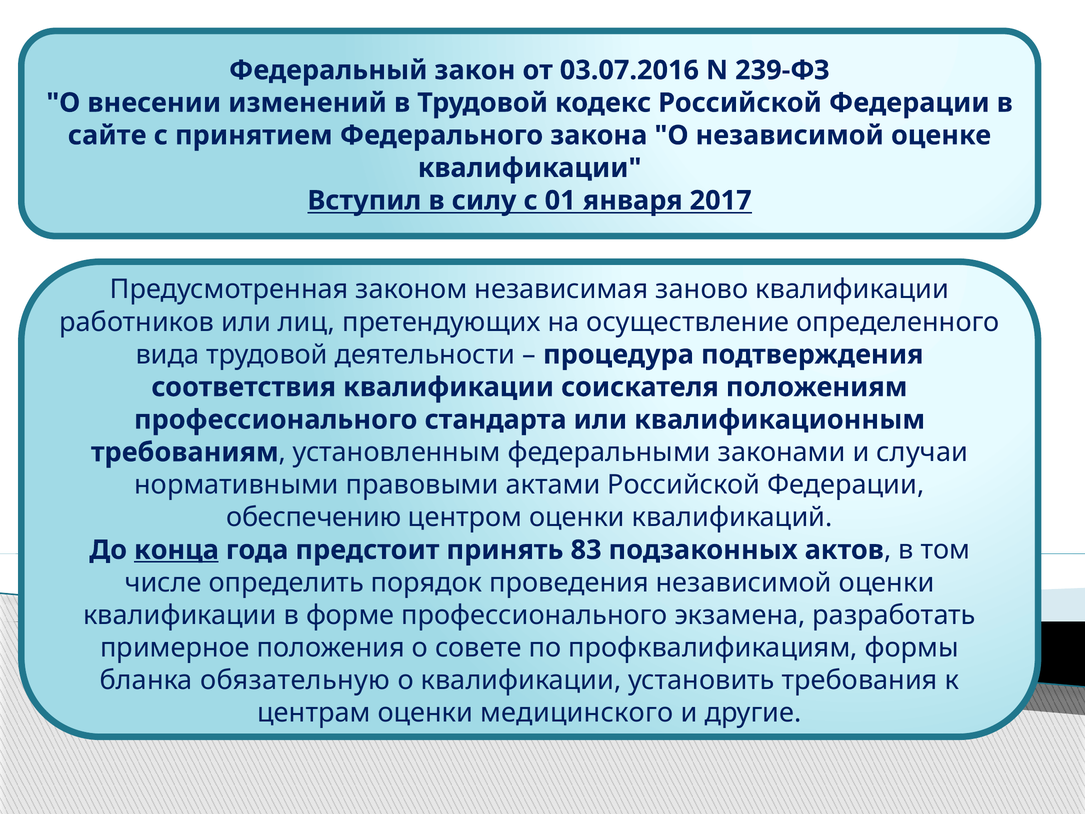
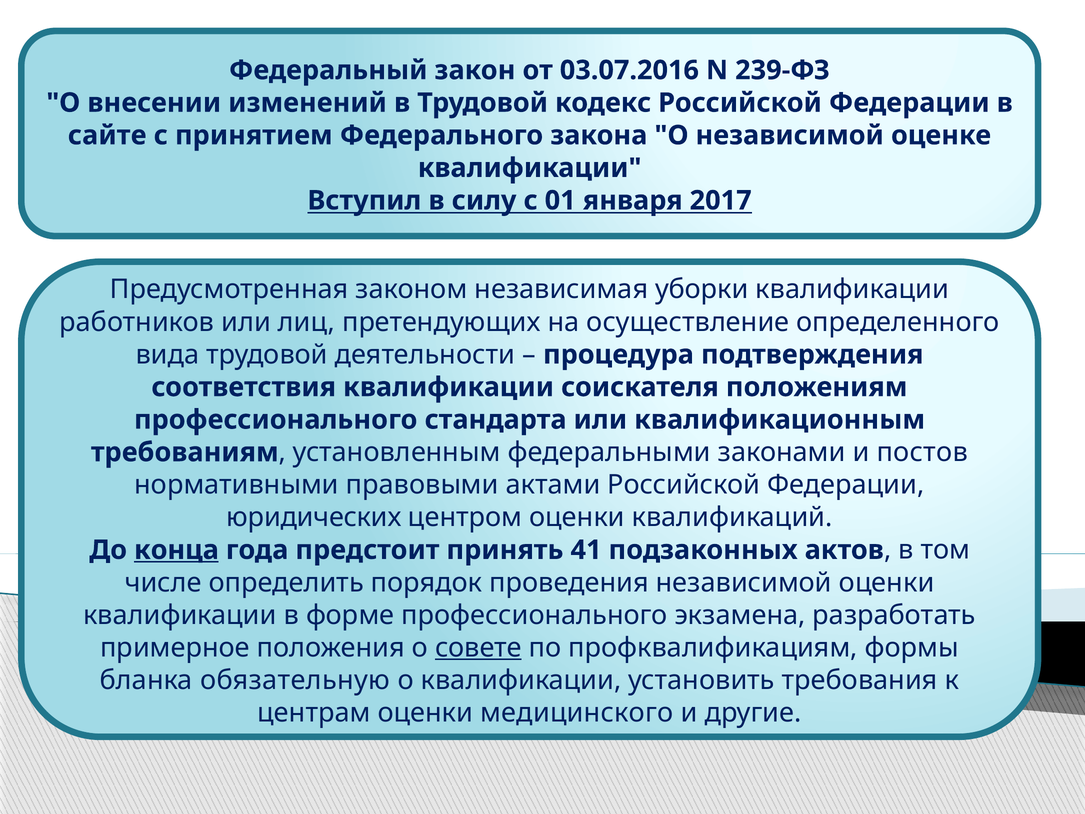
заново: заново -> уборки
случаи: случаи -> постов
обеспечению: обеспечению -> юридических
83: 83 -> 41
совете underline: none -> present
